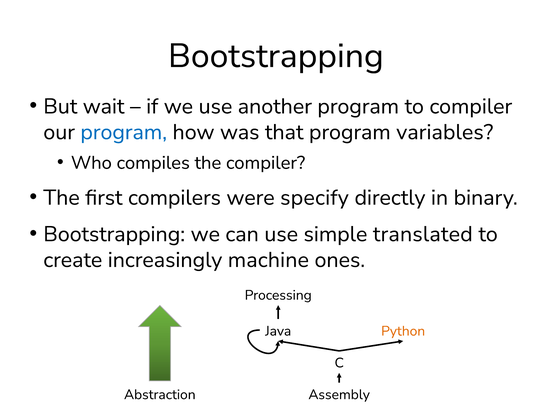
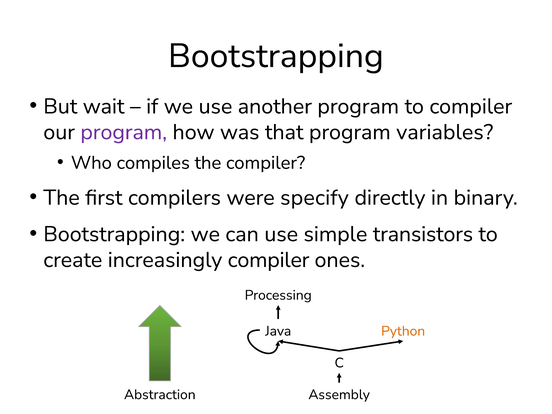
program at (124, 132) colour: blue -> purple
translated: translated -> transistors
increasingly machine: machine -> compiler
